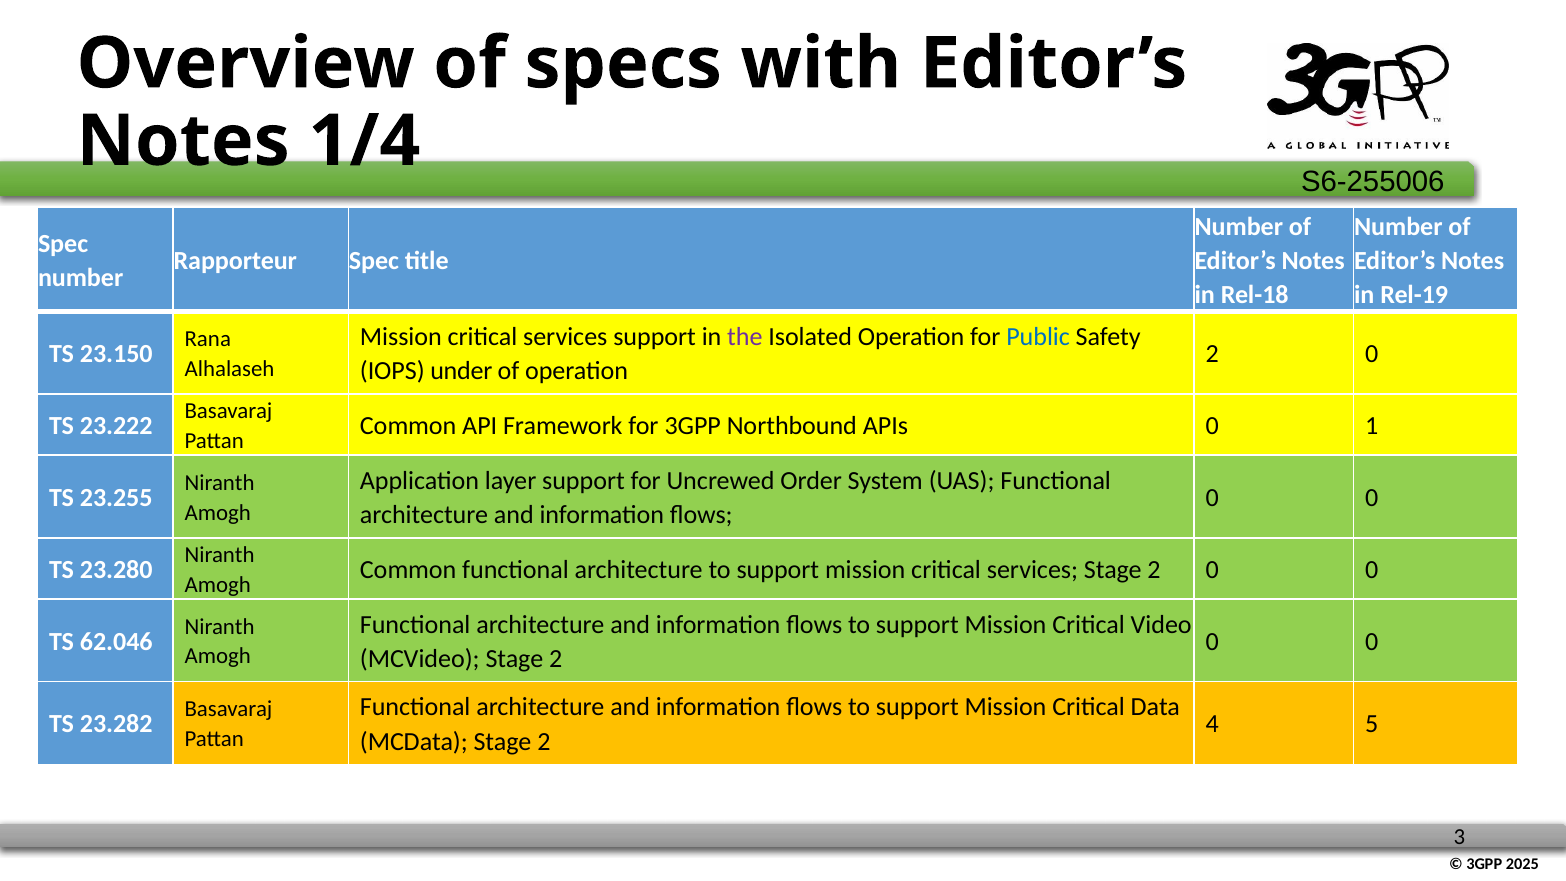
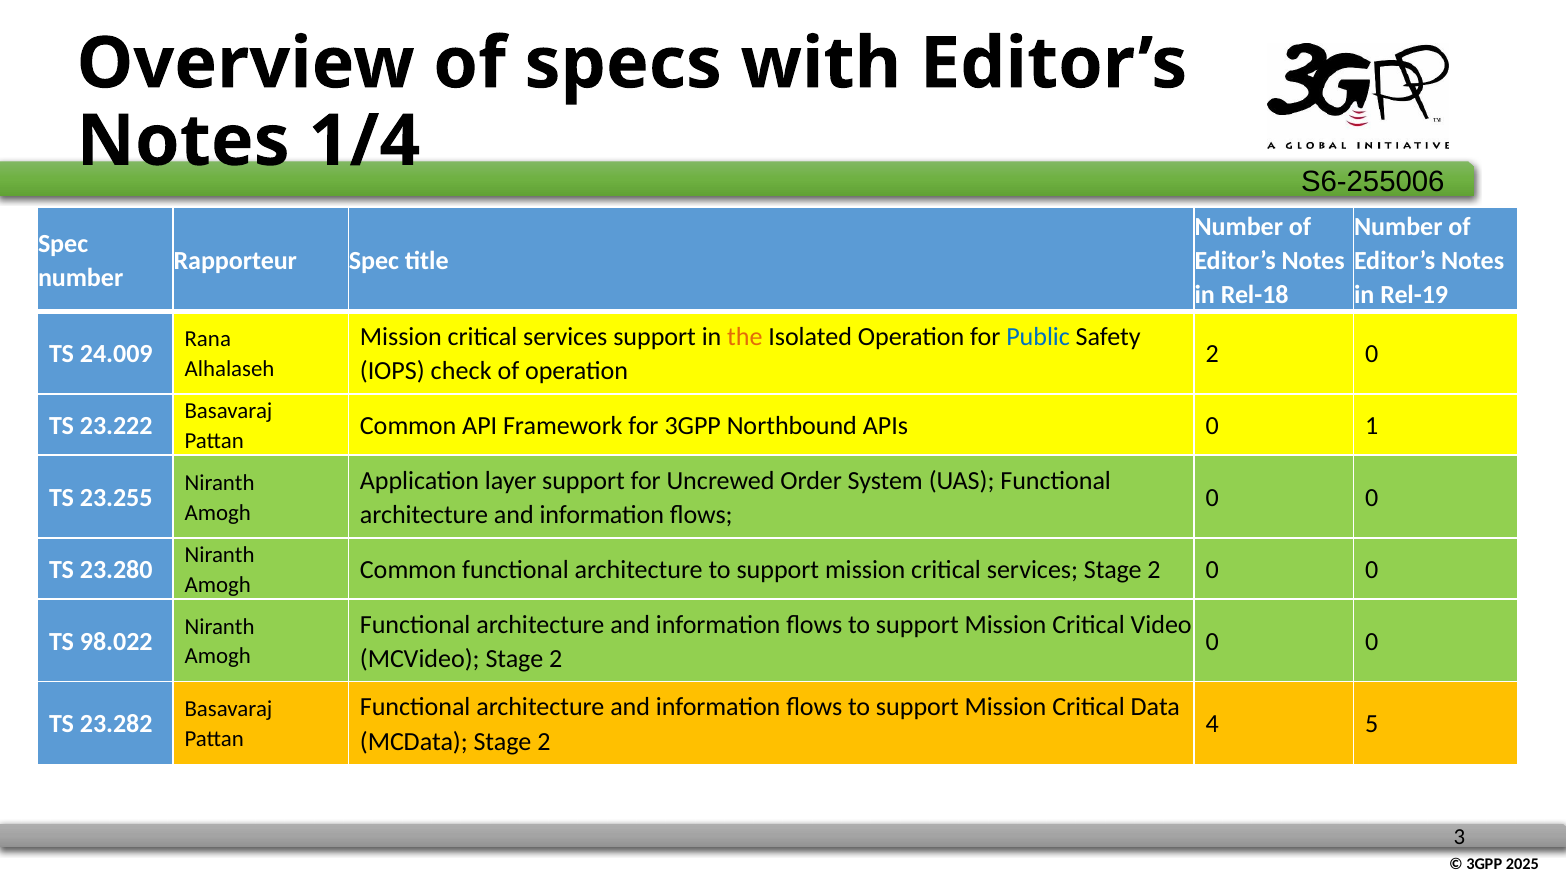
the colour: purple -> orange
23.150: 23.150 -> 24.009
under: under -> check
62.046: 62.046 -> 98.022
